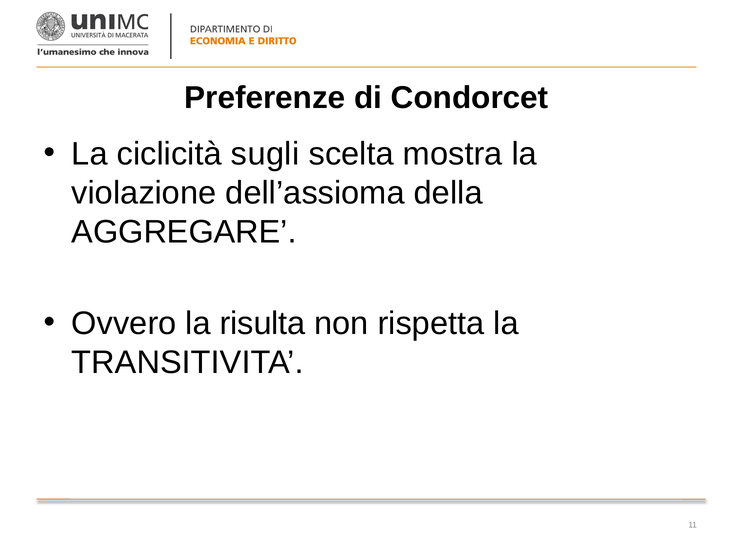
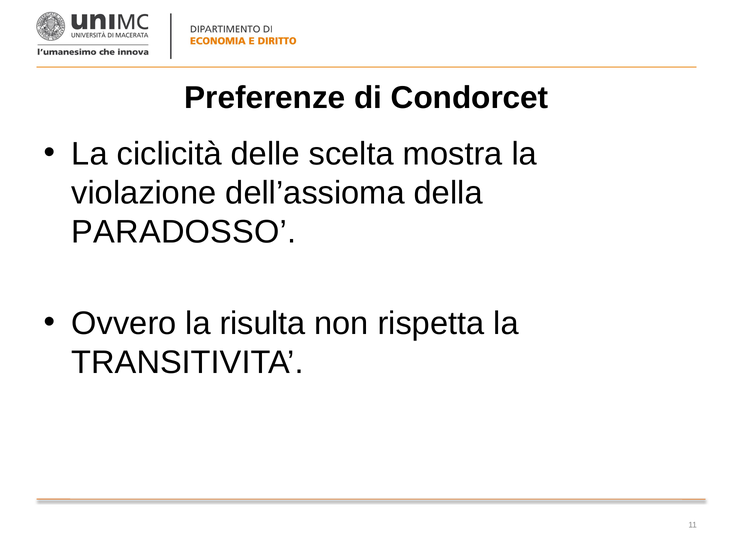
sugli: sugli -> delle
AGGREGARE: AGGREGARE -> PARADOSSO
